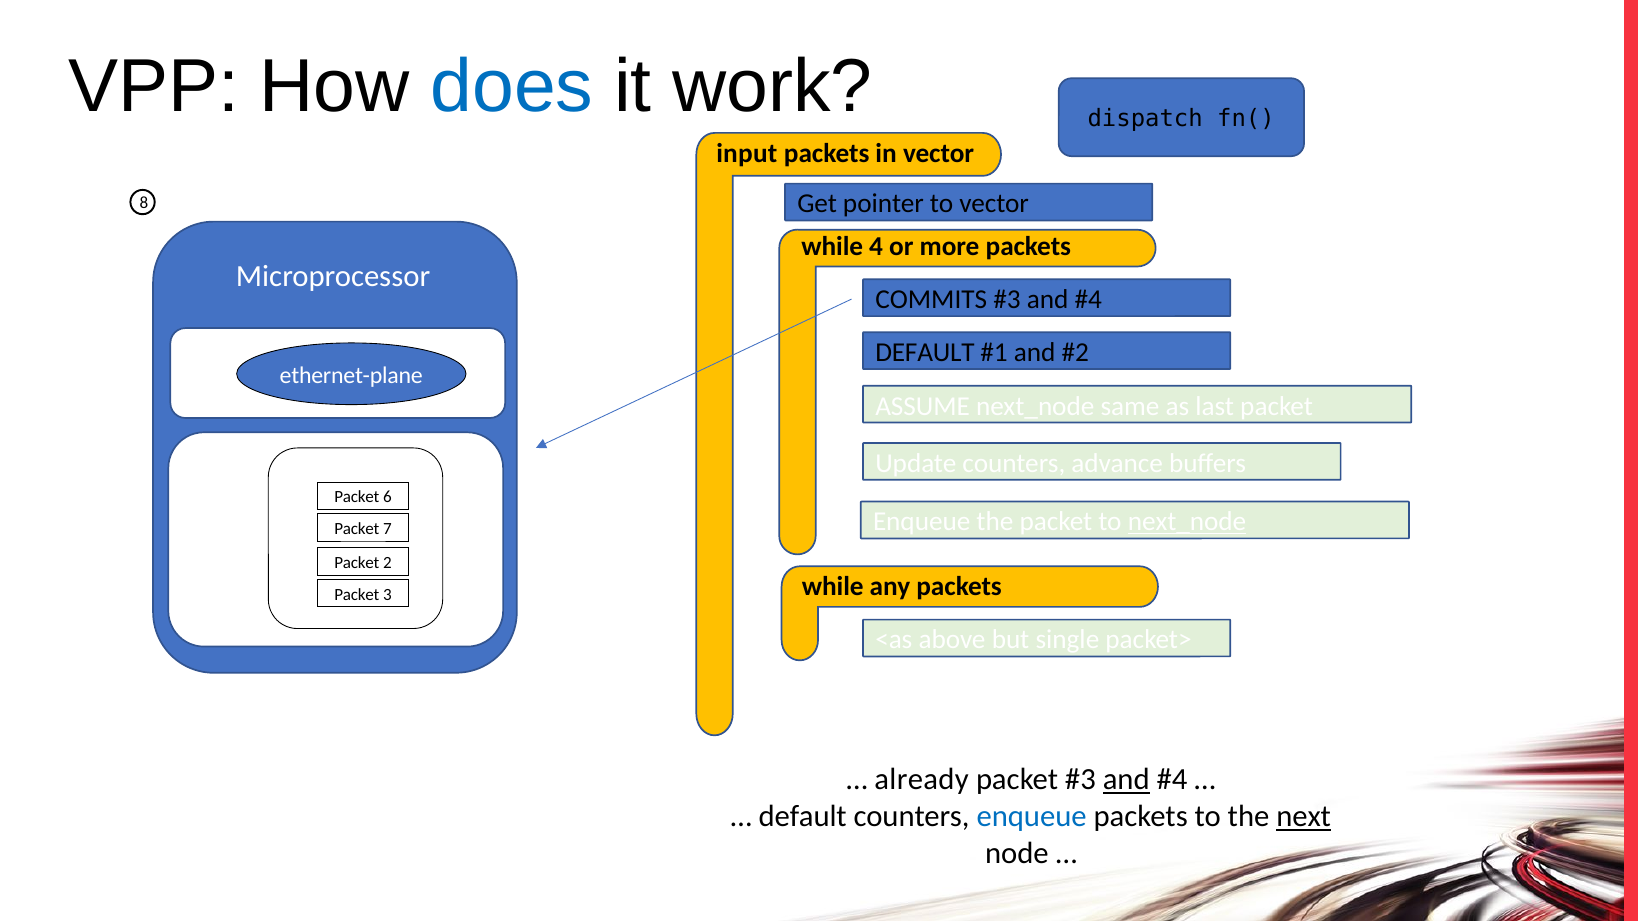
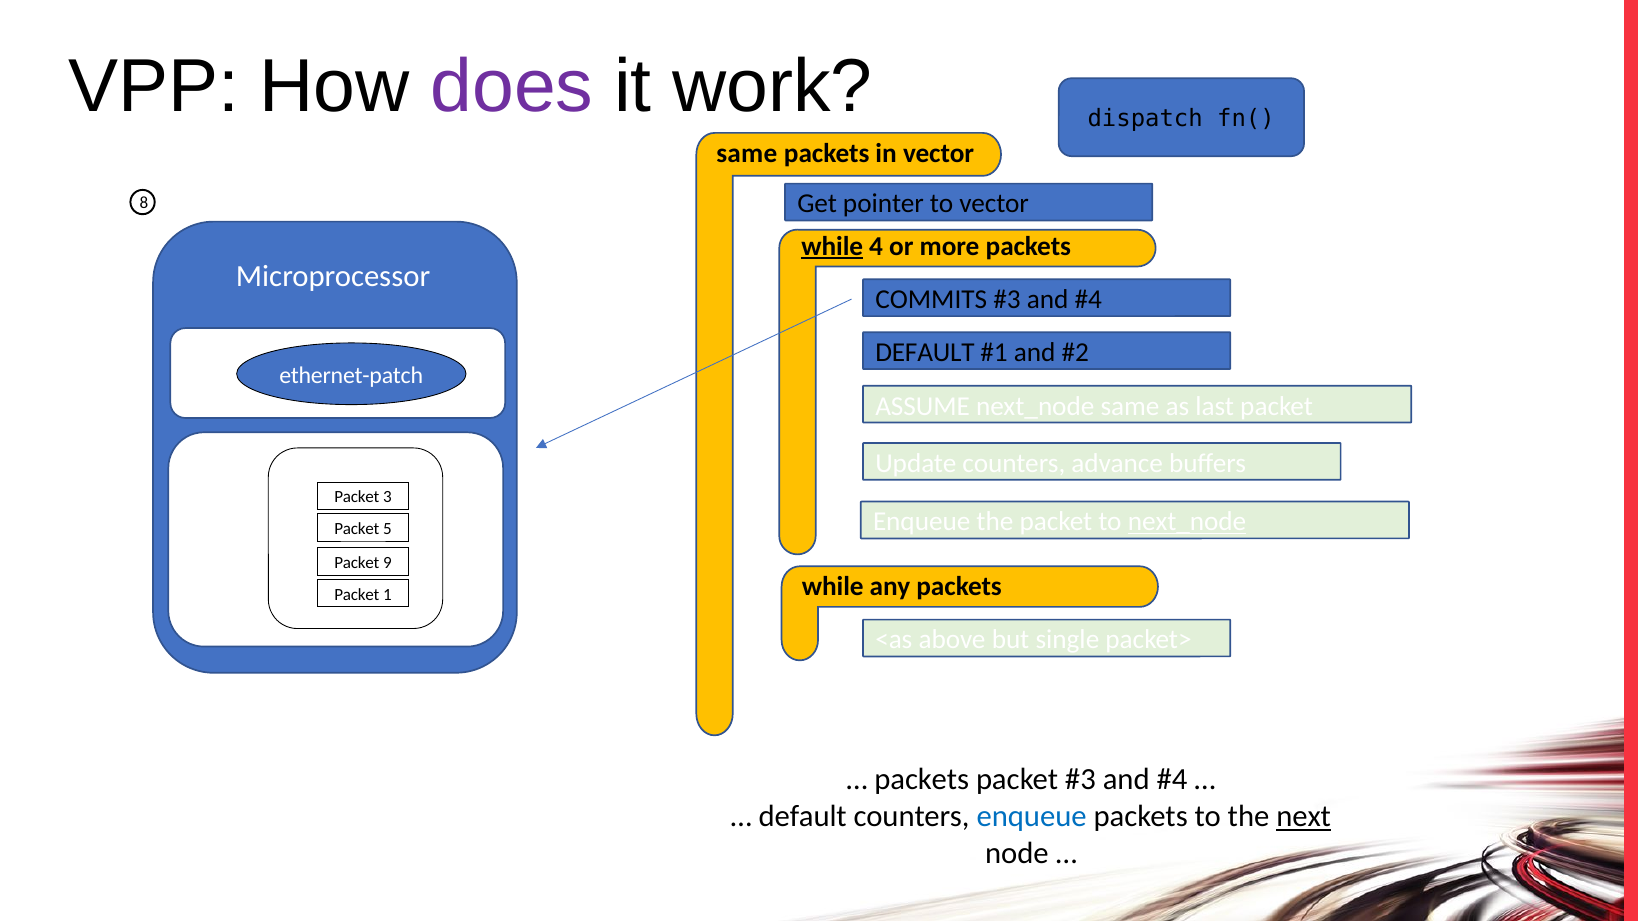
does colour: blue -> purple
input at (747, 154): input -> same
while at (832, 246) underline: none -> present
ethernet-plane: ethernet-plane -> ethernet-patch
6: 6 -> 3
7: 7 -> 5
2: 2 -> 9
3: 3 -> 1
already at (922, 780): already -> packets
and at (1126, 780) underline: present -> none
